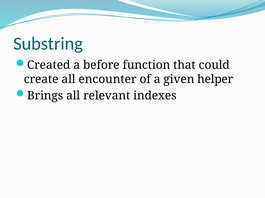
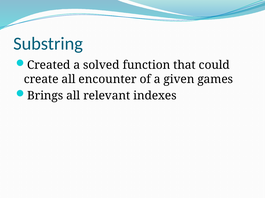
before: before -> solved
helper: helper -> games
